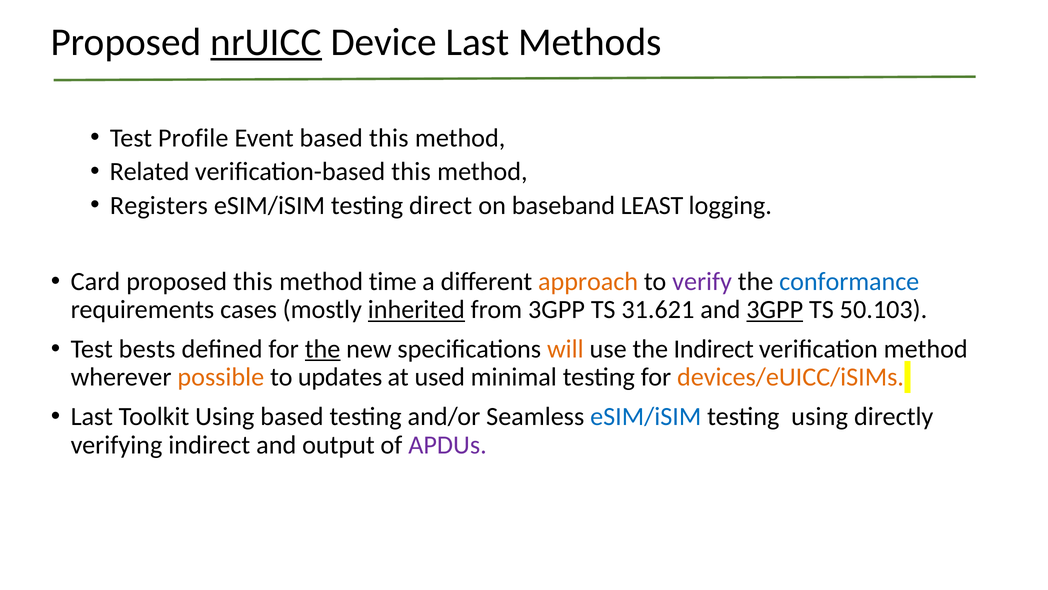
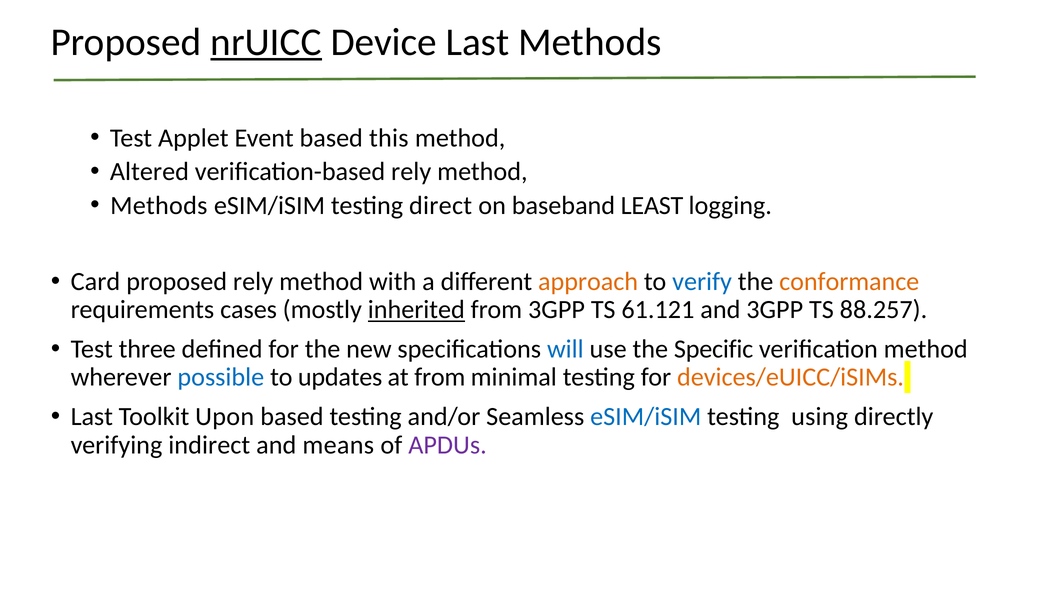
Profile: Profile -> Applet
Related: Related -> Altered
verification-based this: this -> rely
Registers at (159, 205): Registers -> Methods
proposed this: this -> rely
time: time -> with
verify colour: purple -> blue
conformance colour: blue -> orange
31.621: 31.621 -> 61.121
3GPP at (775, 310) underline: present -> none
50.103: 50.103 -> 88.257
bests: bests -> three
the at (323, 349) underline: present -> none
will colour: orange -> blue
the Indirect: Indirect -> Specific
possible colour: orange -> blue
at used: used -> from
Toolkit Using: Using -> Upon
output: output -> means
